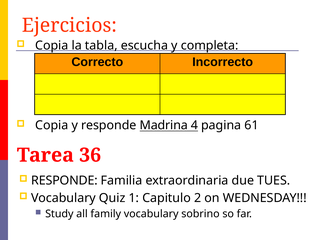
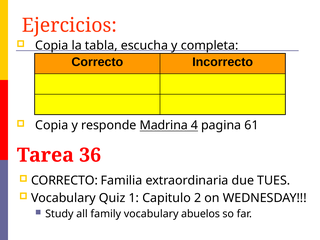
RESPONDE at (64, 181): RESPONDE -> CORRECTO
sobrino: sobrino -> abuelos
